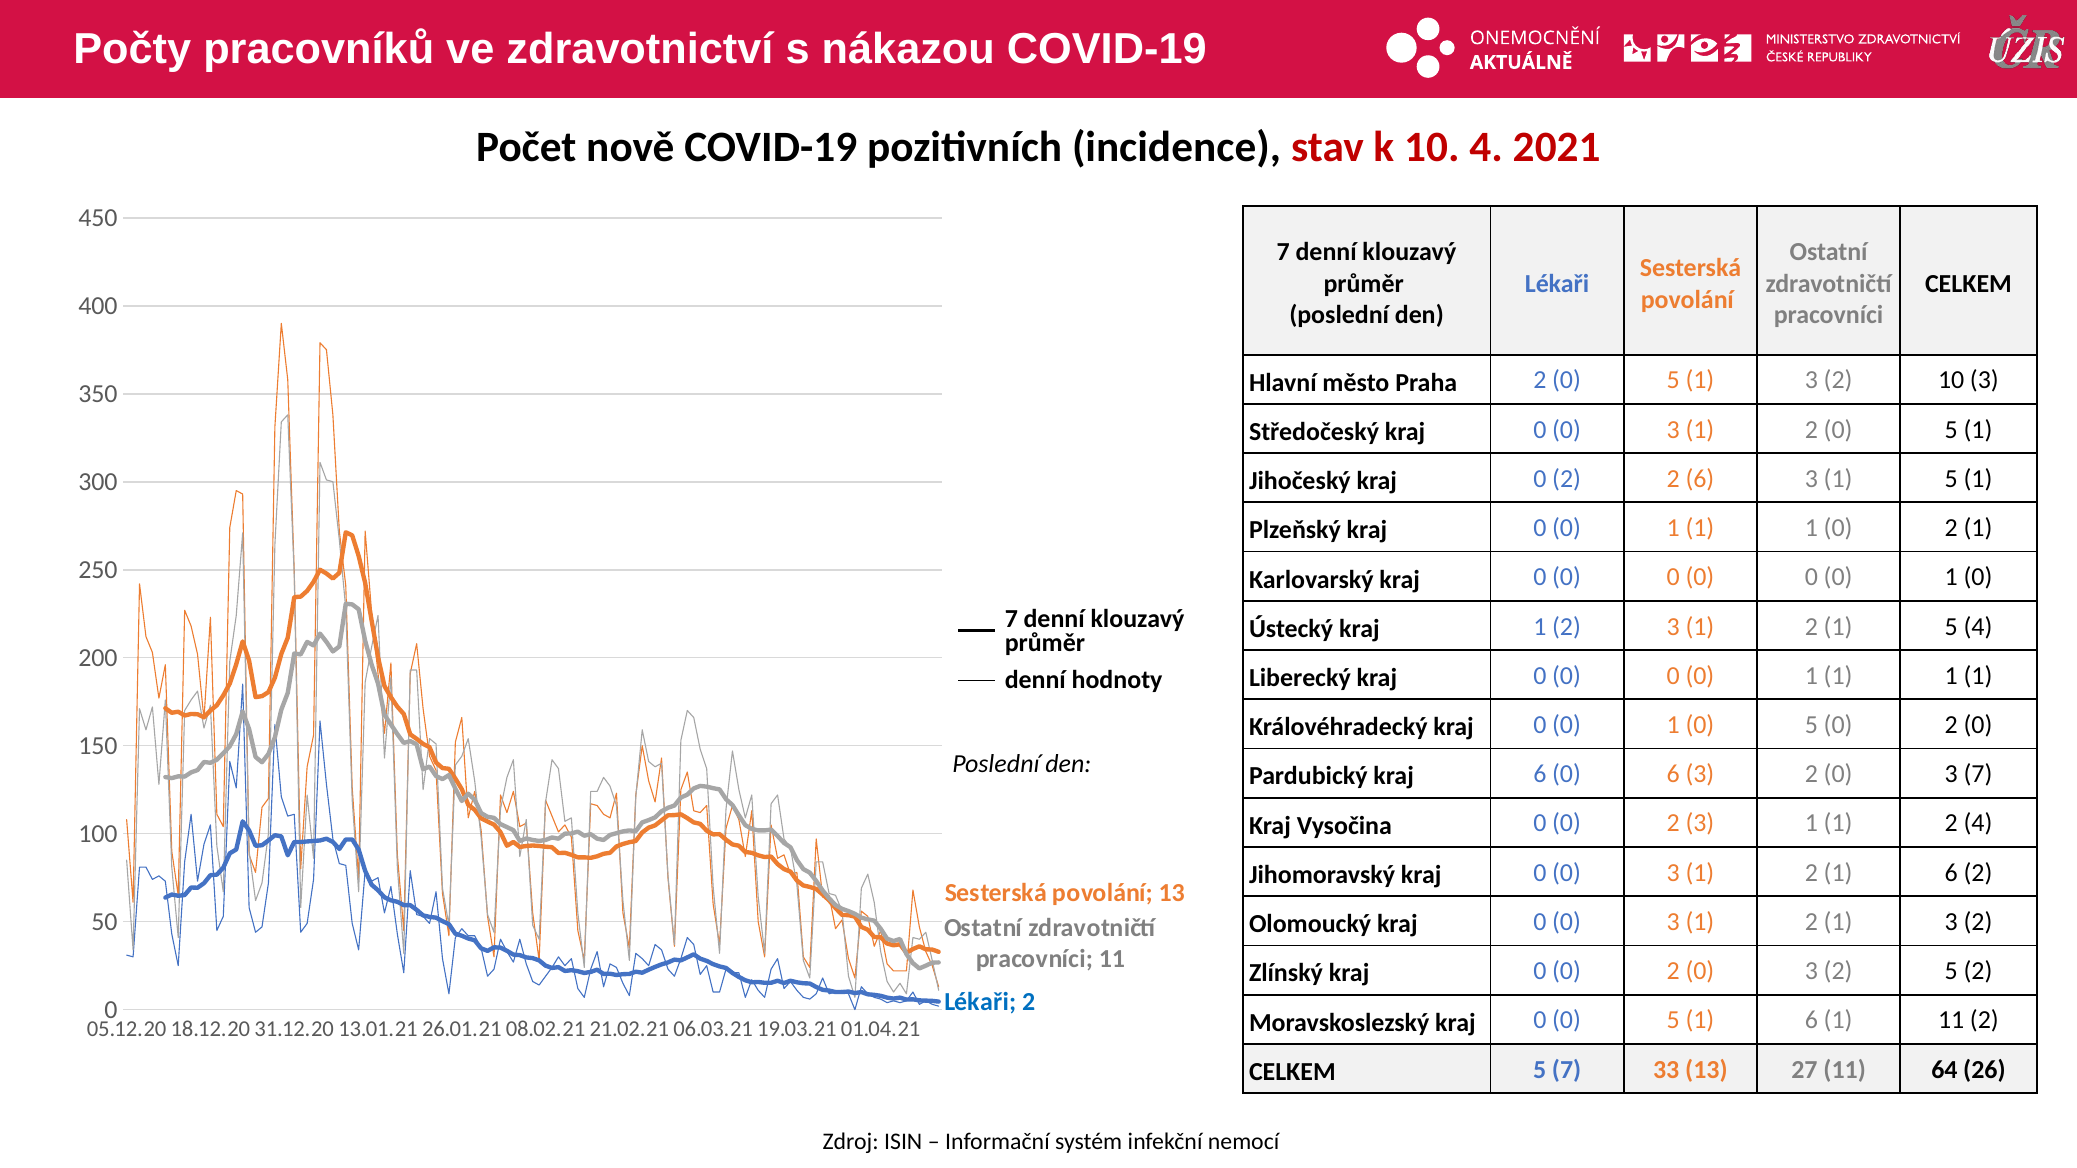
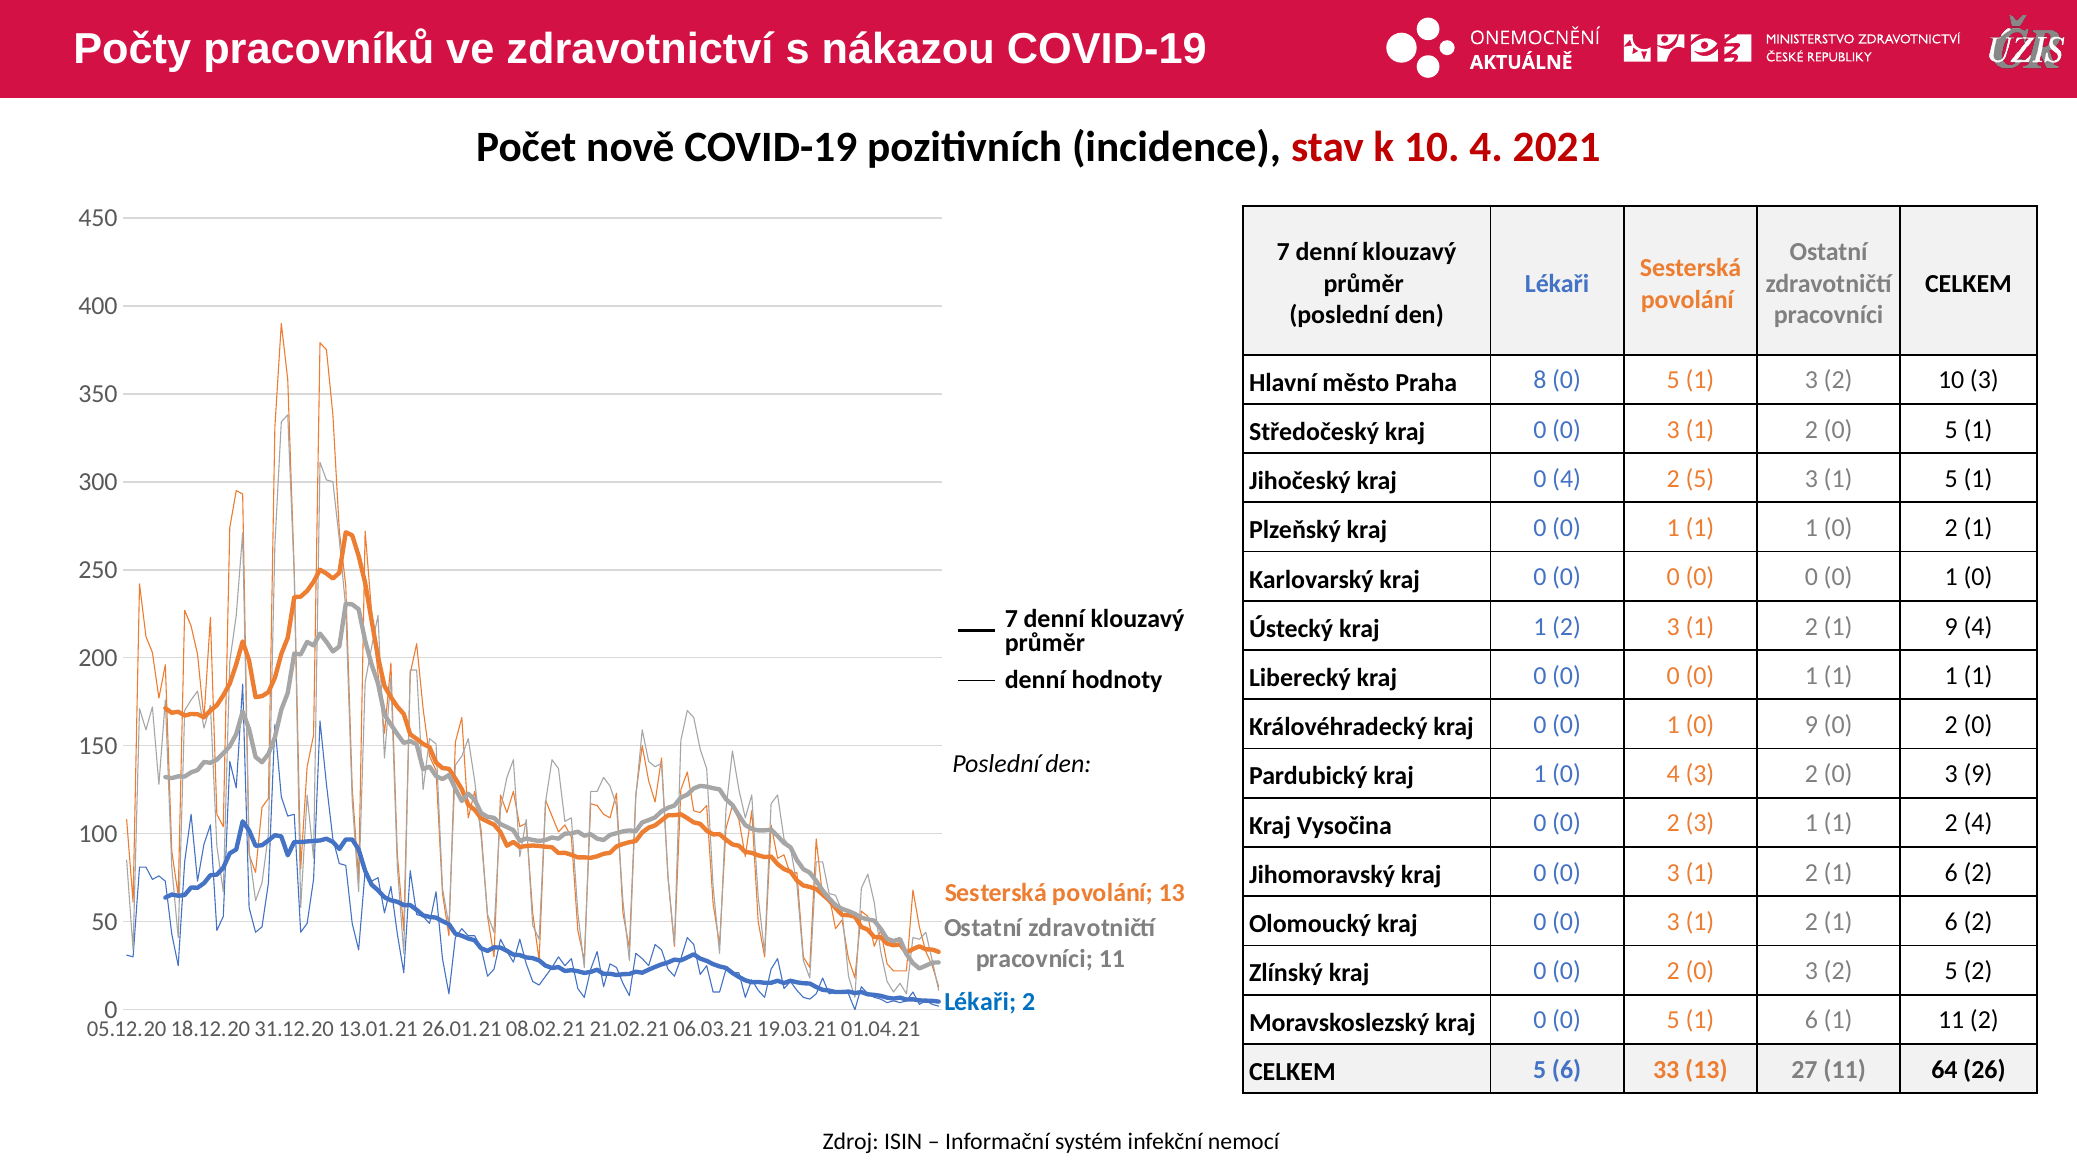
Praha 2: 2 -> 8
kraj 0 2: 2 -> 4
6 at (1700, 479): 6 -> 5
2 1 5: 5 -> 9
1 0 5: 5 -> 9
Pardubický kraj 6: 6 -> 1
6 at (1673, 774): 6 -> 4
3 7: 7 -> 9
3 at (1951, 922): 3 -> 6
5 7: 7 -> 6
